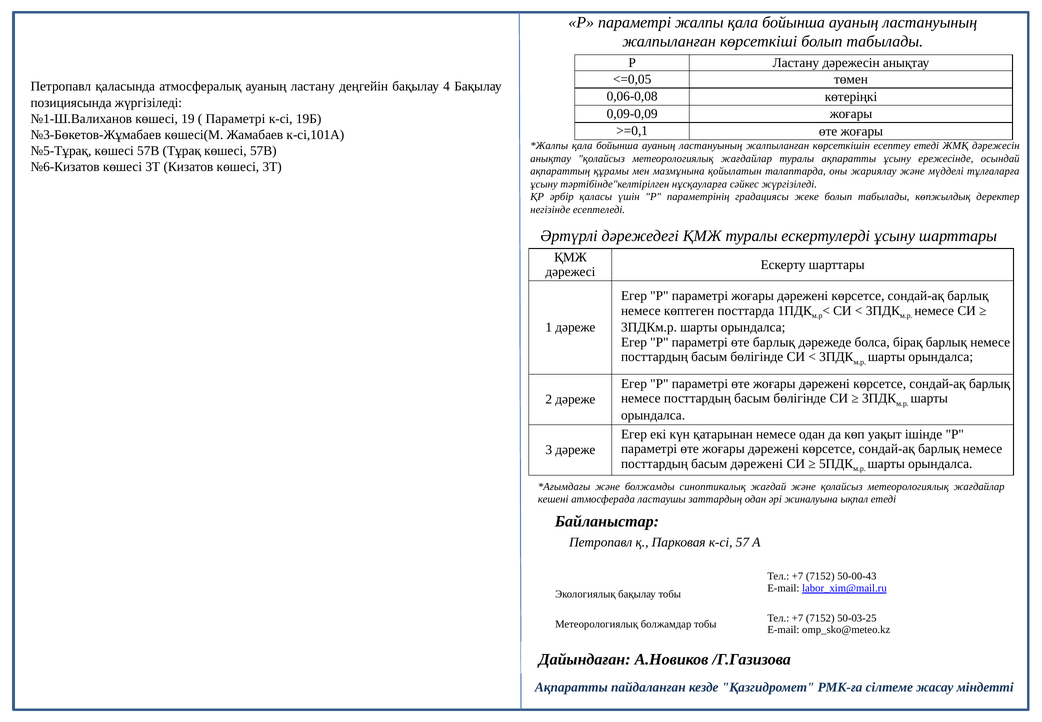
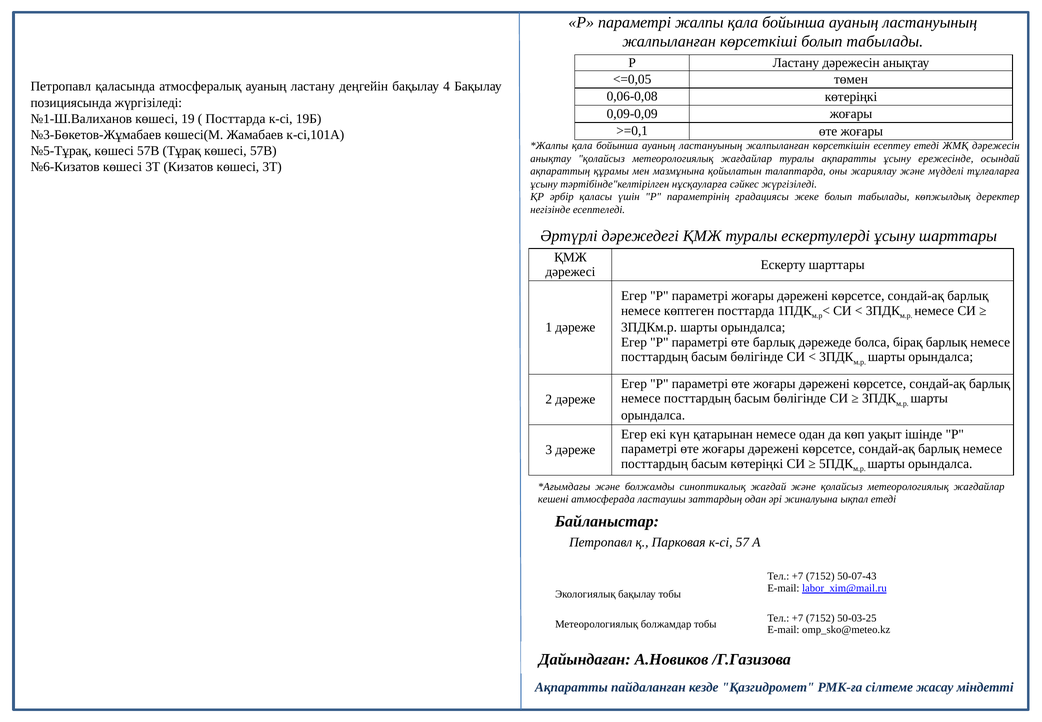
Параметрі at (235, 119): Параметрі -> Посттарда
басым дәрежені: дәрежені -> көтеріңкі
50-00-43: 50-00-43 -> 50-07-43
